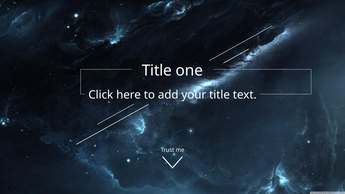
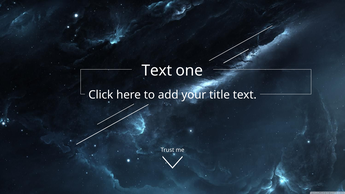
Title at (157, 71): Title -> Text
